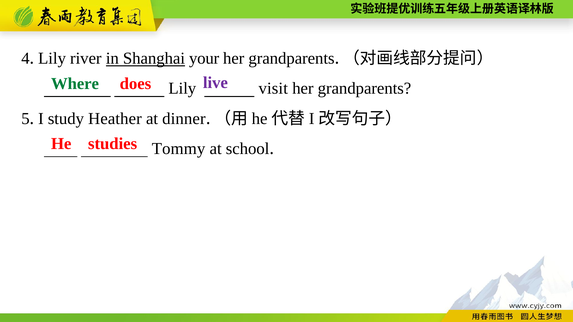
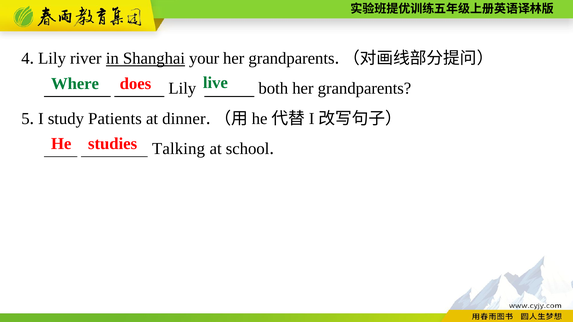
live colour: purple -> green
visit: visit -> both
Heather: Heather -> Patients
Tommy: Tommy -> Talking
